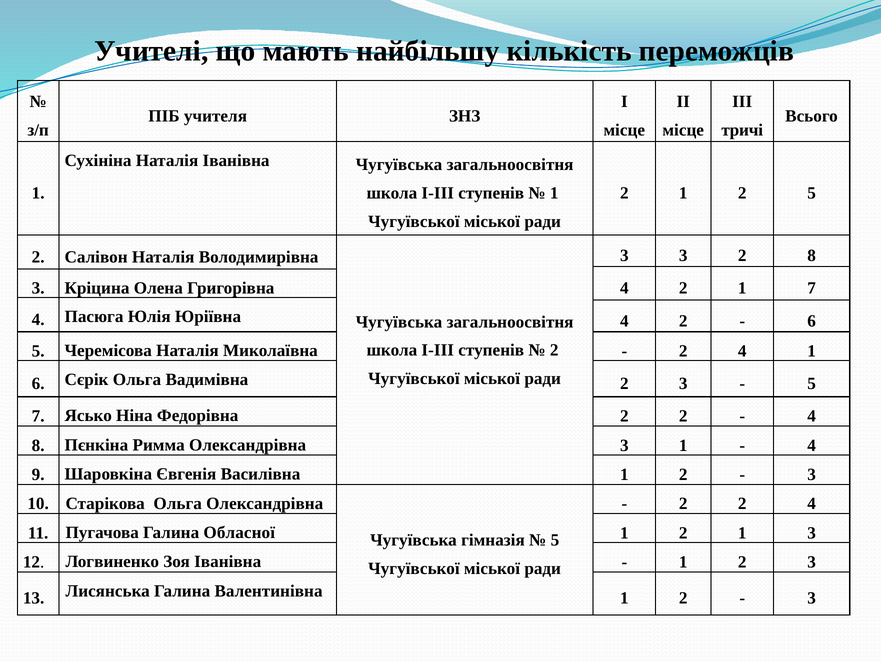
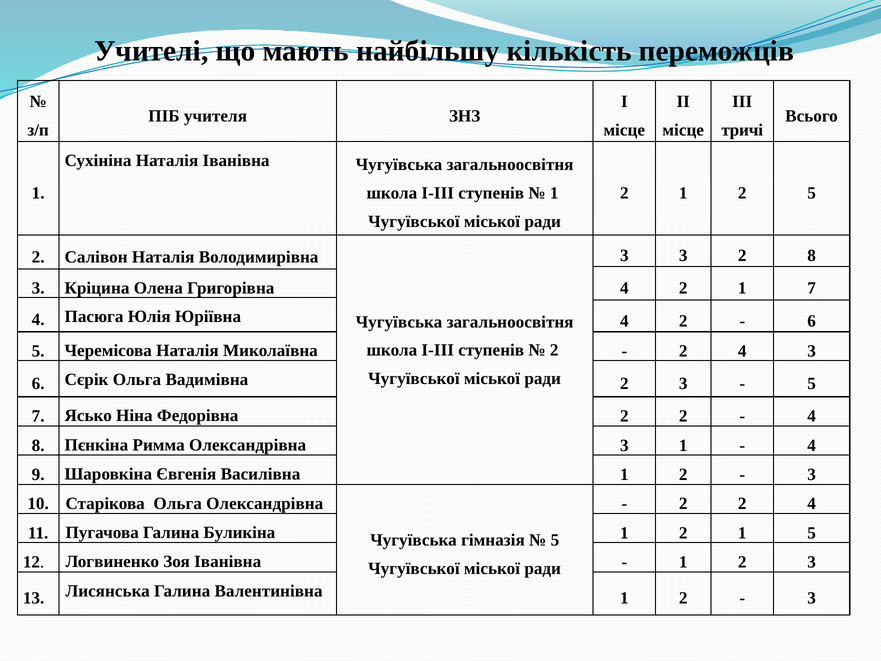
4 1: 1 -> 3
Обласної: Обласної -> Буликіна
1 3: 3 -> 5
